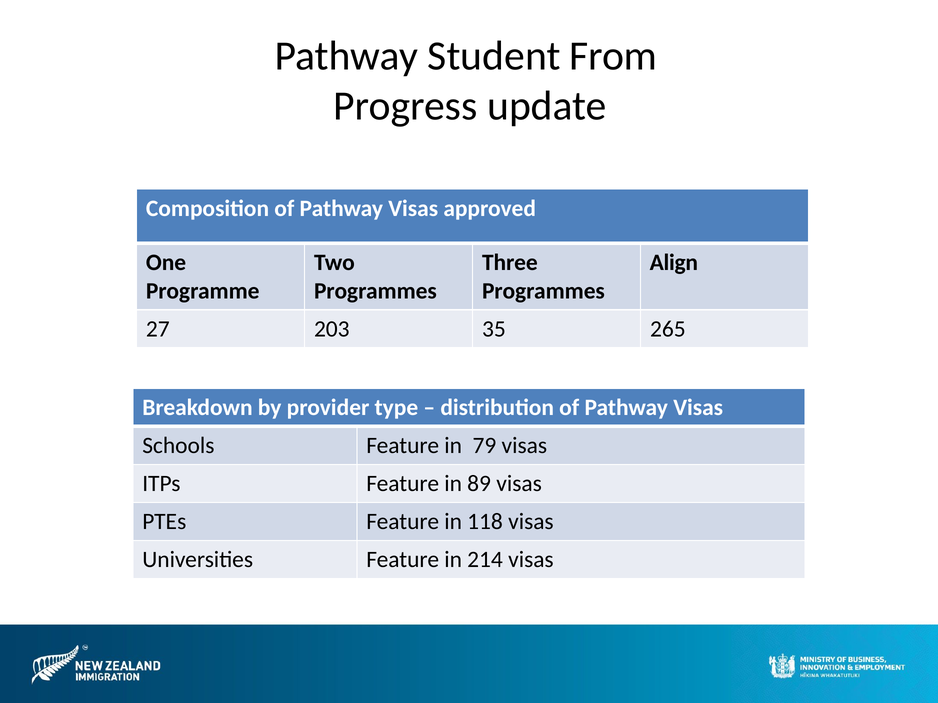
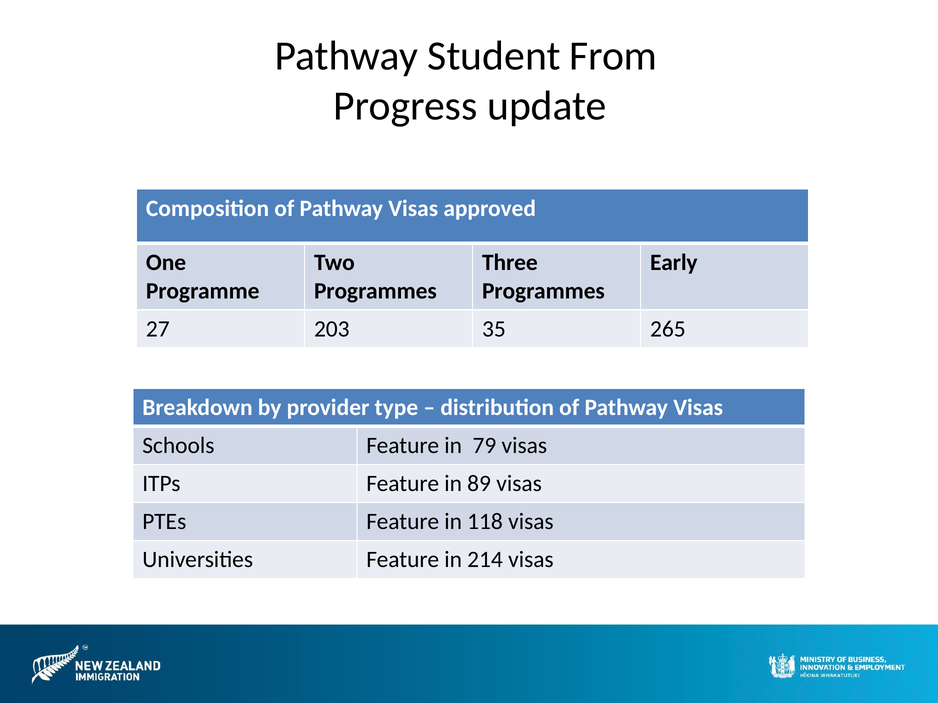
Align: Align -> Early
